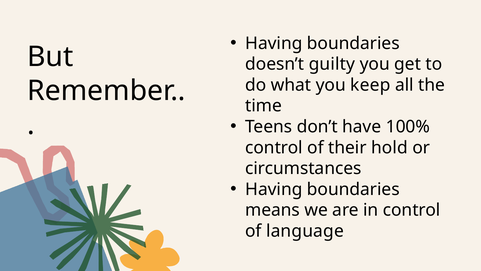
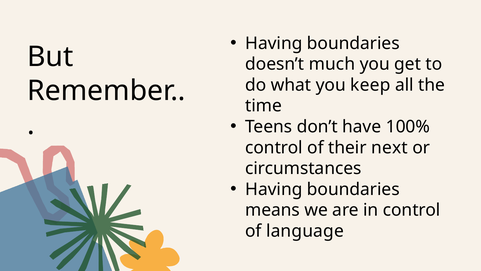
guilty: guilty -> much
hold: hold -> next
